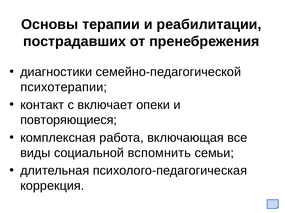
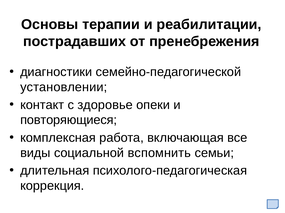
психотерапии: психотерапии -> установлении
включает: включает -> здоровье
